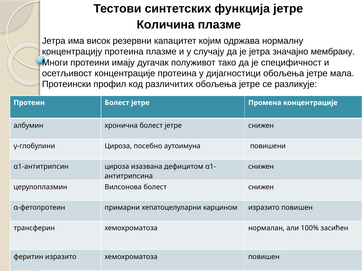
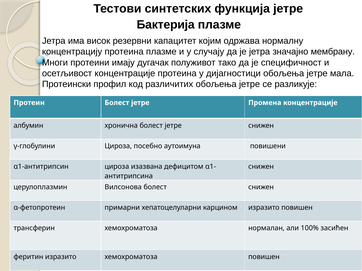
Количина: Количина -> Бактерија
